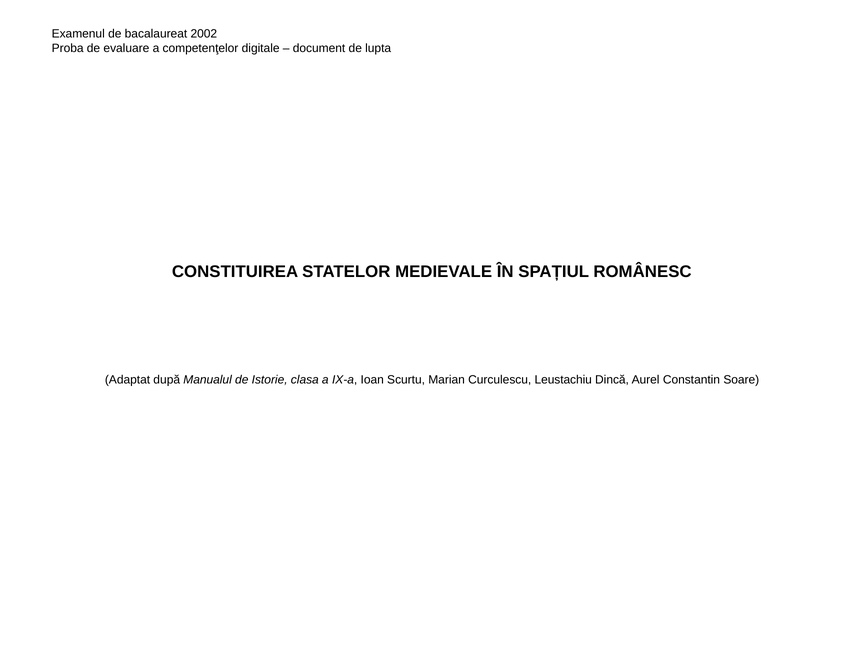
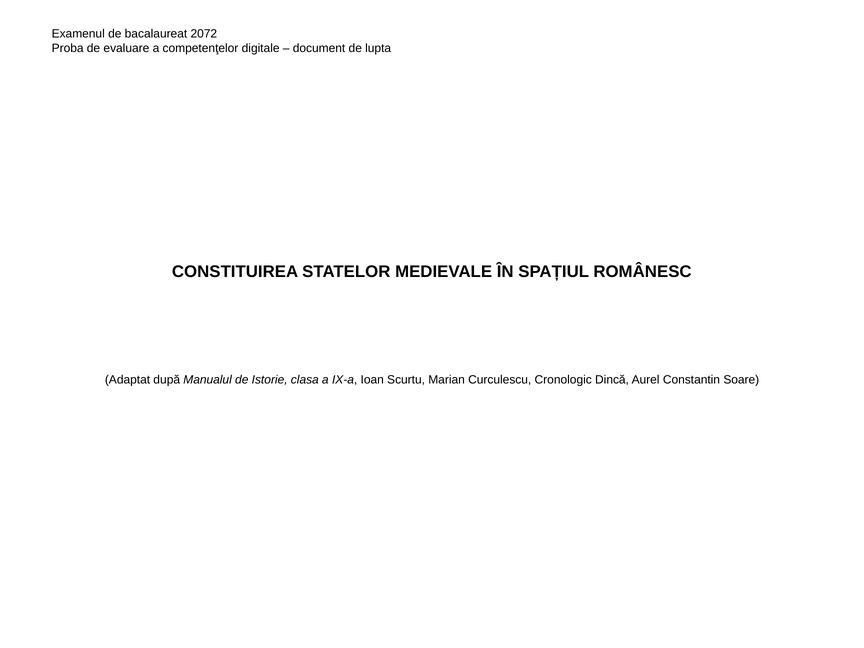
2002: 2002 -> 2072
Leustachiu: Leustachiu -> Cronologic
